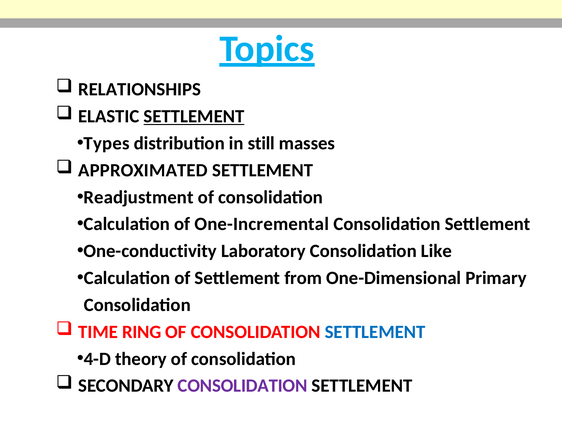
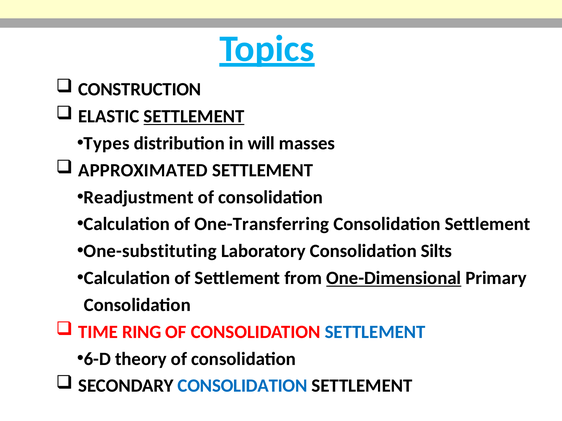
RELATIONSHIPS: RELATIONSHIPS -> CONSTRUCTION
still: still -> will
One-Incremental: One-Incremental -> One-Transferring
One-conductivity: One-conductivity -> One-substituting
Like: Like -> Silts
One-Dimensional underline: none -> present
4-D: 4-D -> 6-D
CONSOLIDATION at (243, 386) colour: purple -> blue
